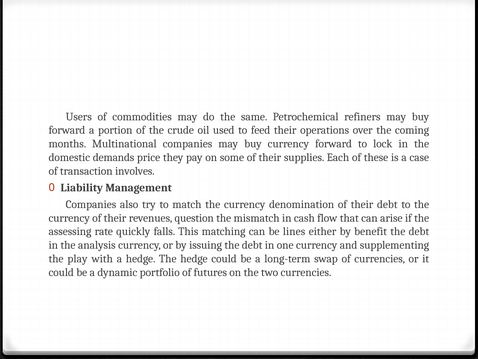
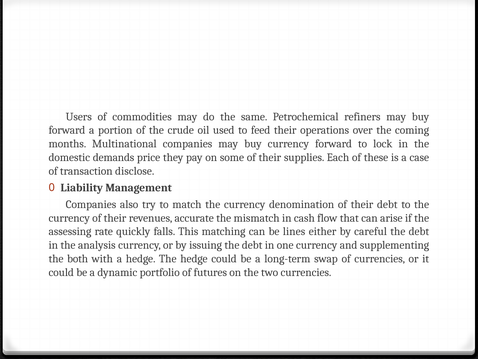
involves: involves -> disclose
question: question -> accurate
benefit: benefit -> careful
play: play -> both
